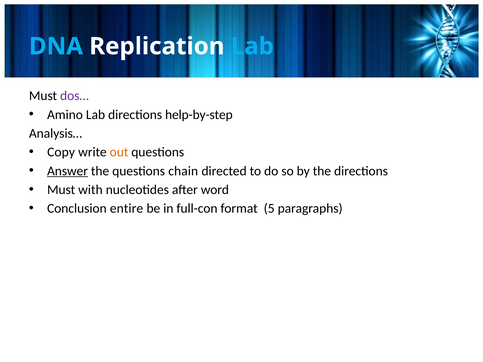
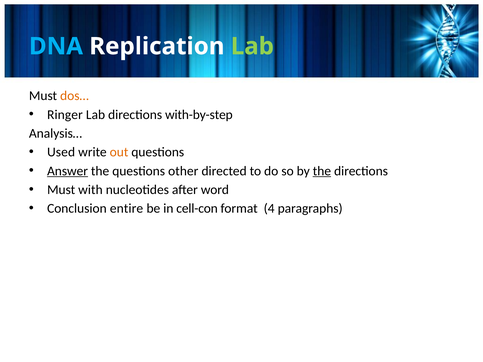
Lab at (252, 46) colour: light blue -> light green
dos… colour: purple -> orange
Amino: Amino -> Ringer
help-by-step: help-by-step -> with-by-step
Copy: Copy -> Used
chain: chain -> other
the at (322, 171) underline: none -> present
full-con: full-con -> cell-con
5: 5 -> 4
